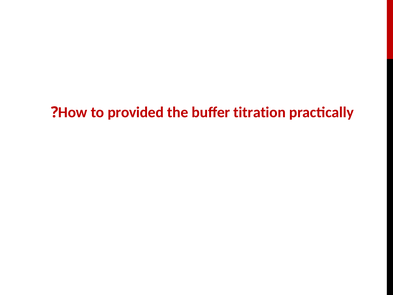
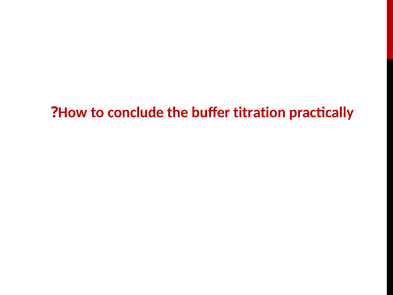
provided: provided -> conclude
